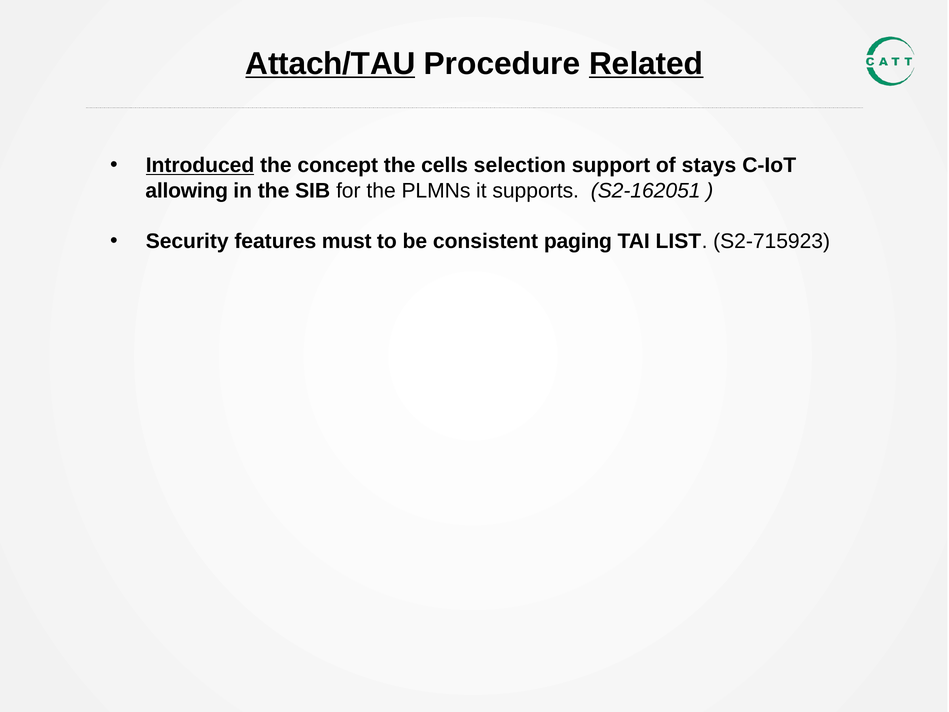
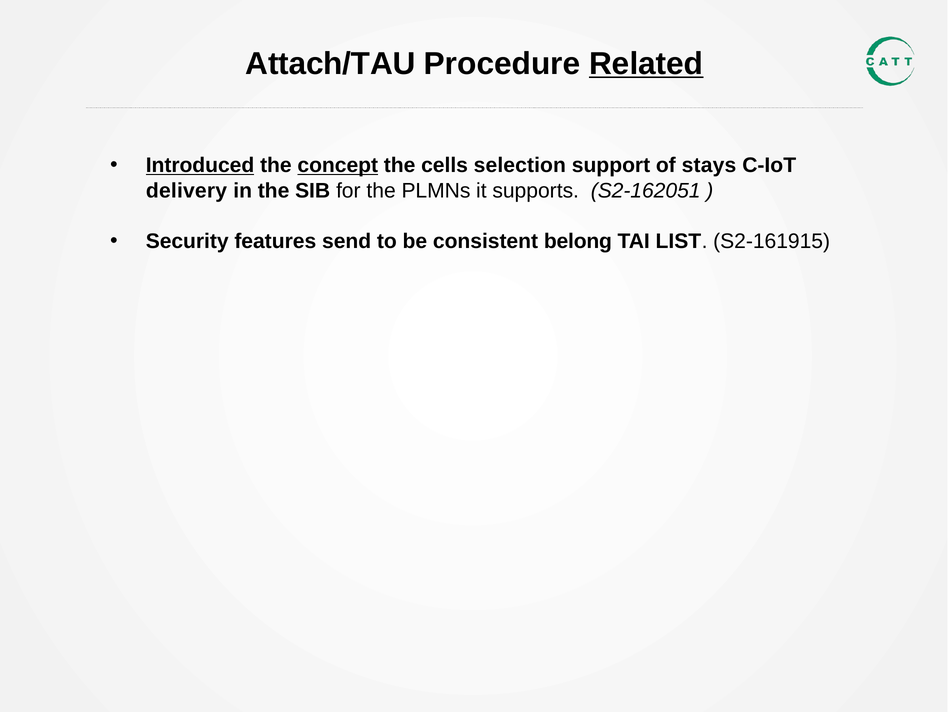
Attach/TAU underline: present -> none
concept underline: none -> present
allowing: allowing -> delivery
must: must -> send
paging: paging -> belong
S2-715923: S2-715923 -> S2-161915
